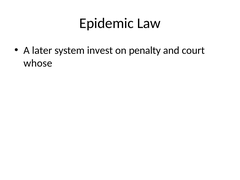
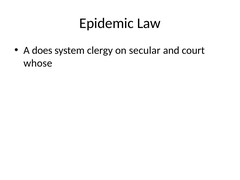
later: later -> does
invest: invest -> clergy
penalty: penalty -> secular
